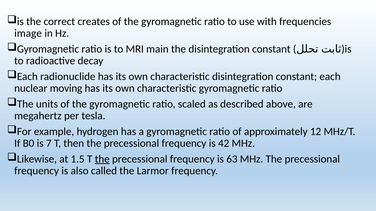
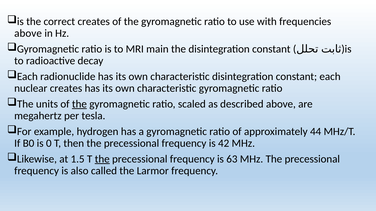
image at (28, 33): image -> above
nuclear moving: moving -> creates
the at (79, 104) underline: none -> present
12: 12 -> 44
7: 7 -> 0
